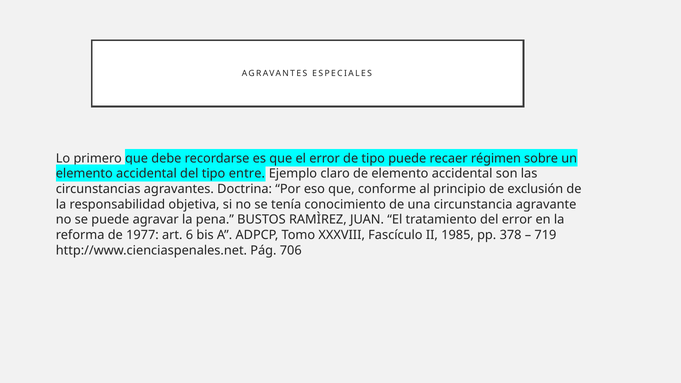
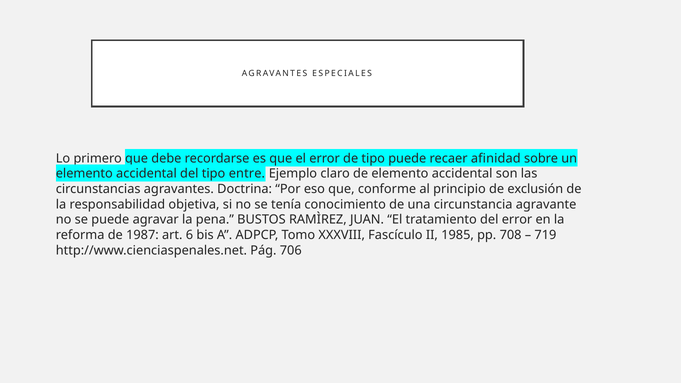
régimen: régimen -> afinidad
1977: 1977 -> 1987
378: 378 -> 708
